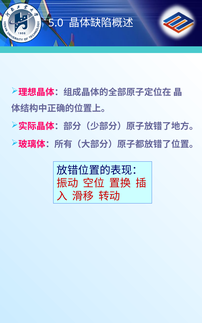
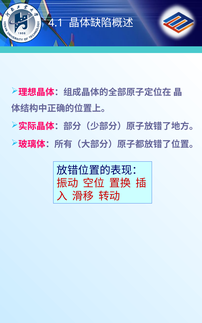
5.0: 5.0 -> 4.1
